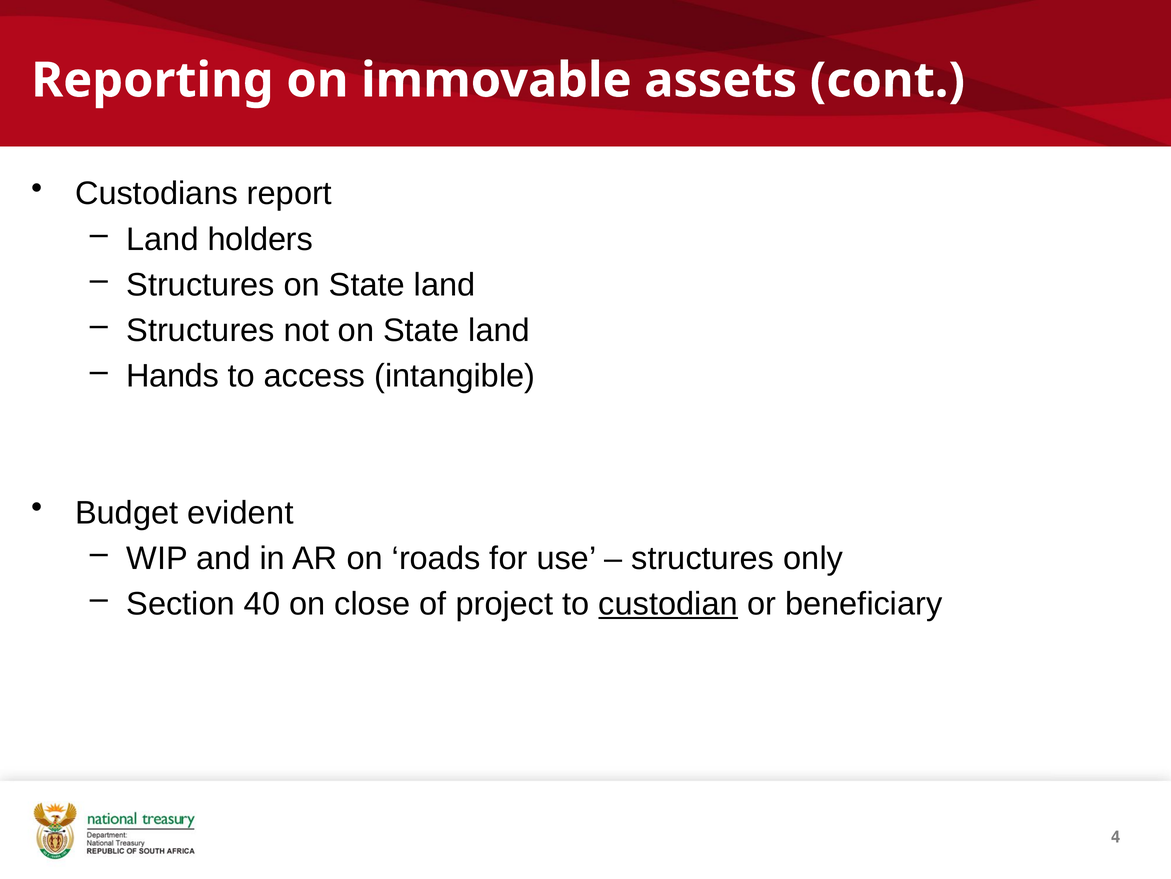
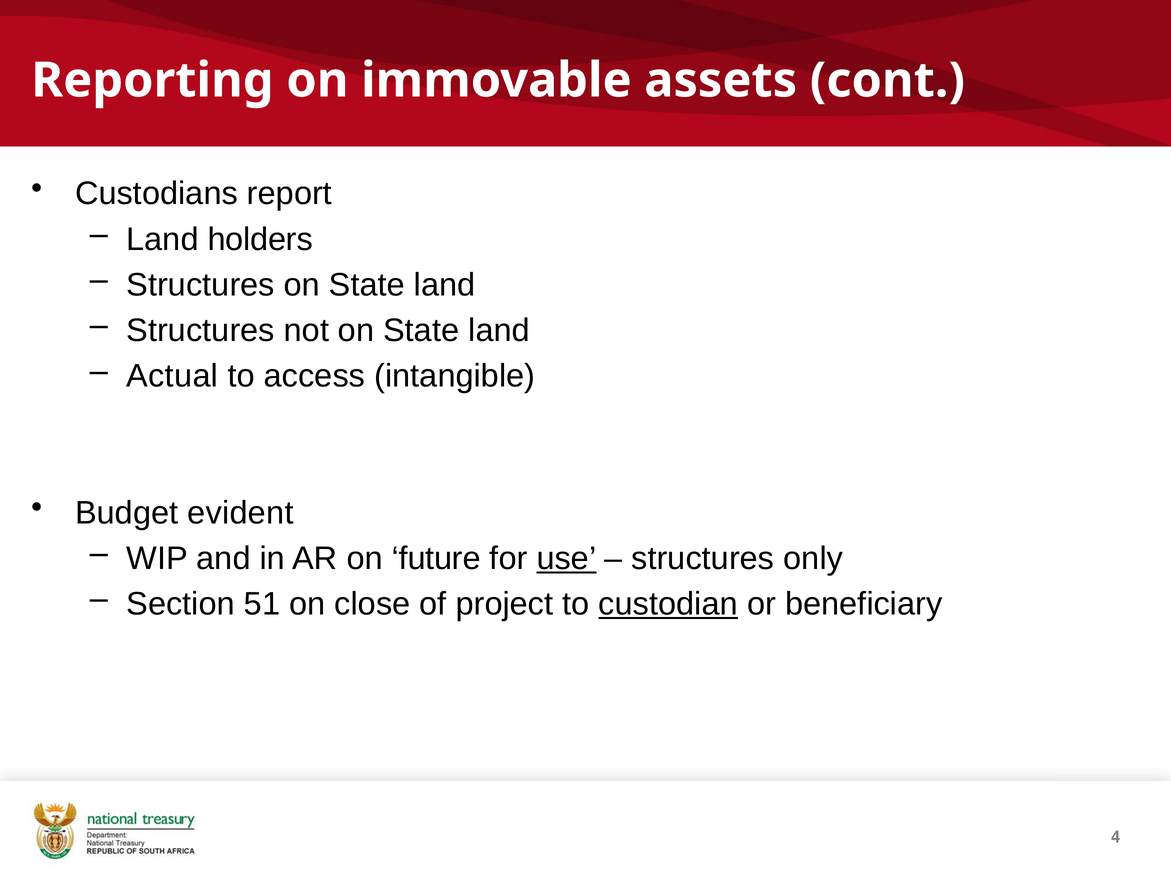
Hands: Hands -> Actual
roads: roads -> future
use underline: none -> present
40: 40 -> 51
